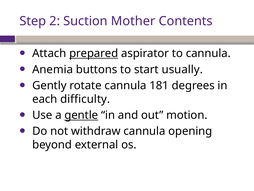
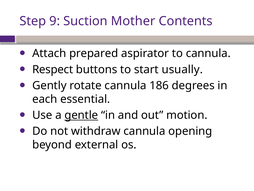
2: 2 -> 9
prepared underline: present -> none
Anemia: Anemia -> Respect
181: 181 -> 186
difficulty: difficulty -> essential
